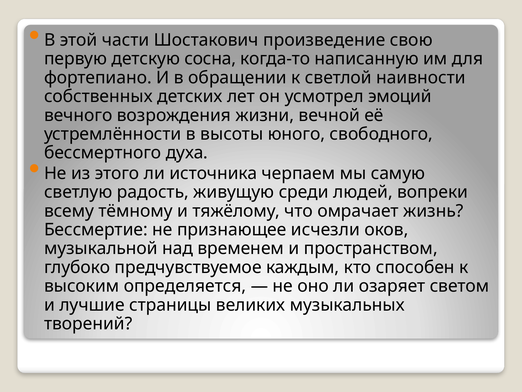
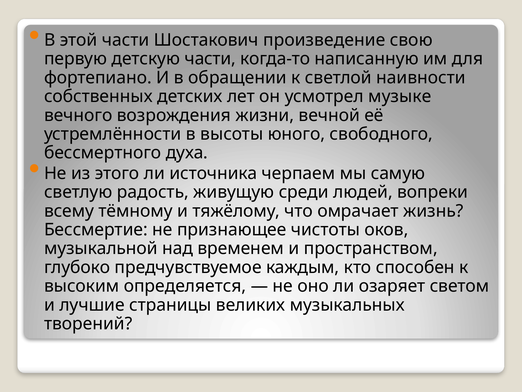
детскую сосна: сосна -> части
эмоций: эмоций -> музыке
исчезли: исчезли -> чистоты
